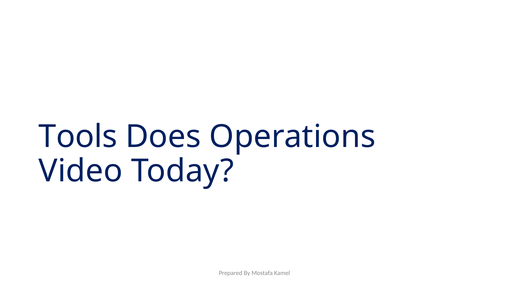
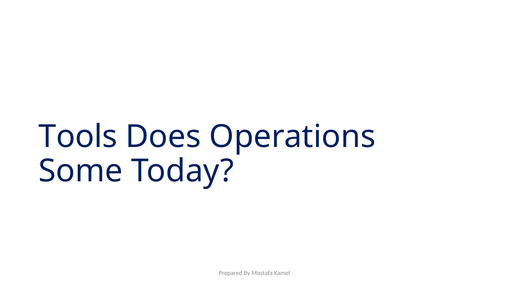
Video: Video -> Some
